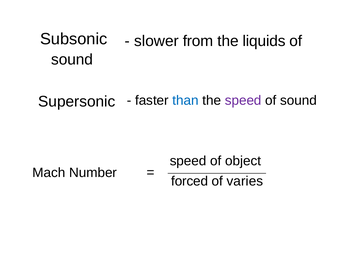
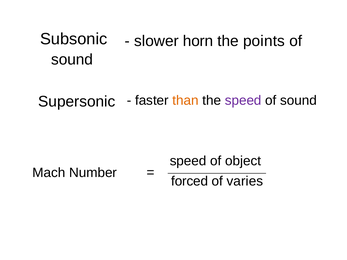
from: from -> horn
liquids: liquids -> points
than colour: blue -> orange
